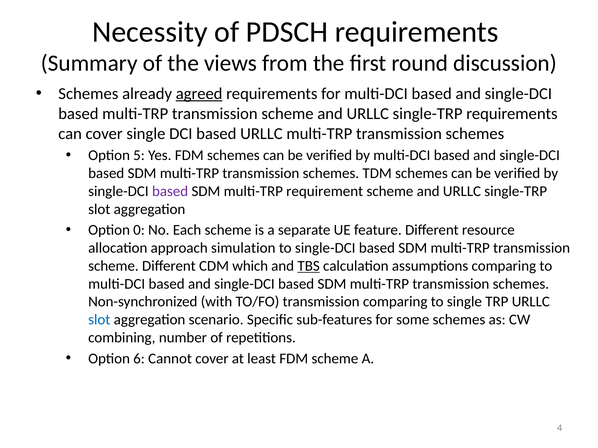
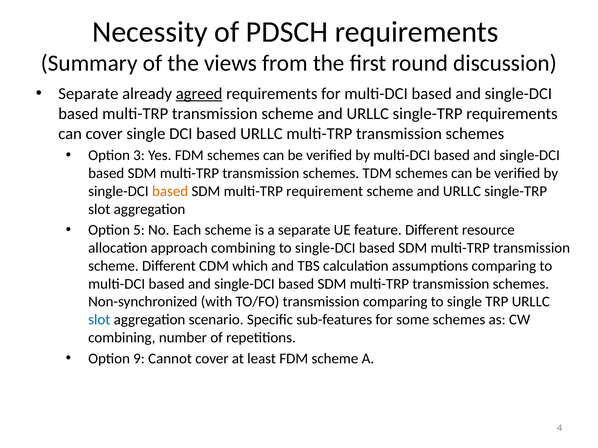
Schemes at (88, 94): Schemes -> Separate
5: 5 -> 3
based at (170, 191) colour: purple -> orange
0: 0 -> 5
approach simulation: simulation -> combining
TBS underline: present -> none
6: 6 -> 9
